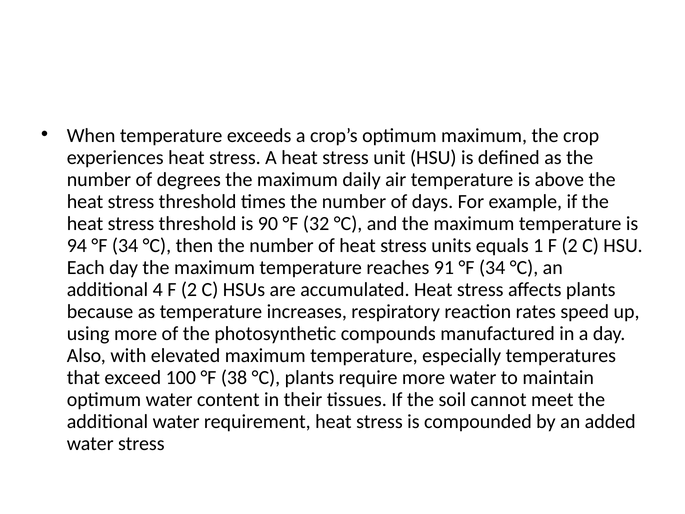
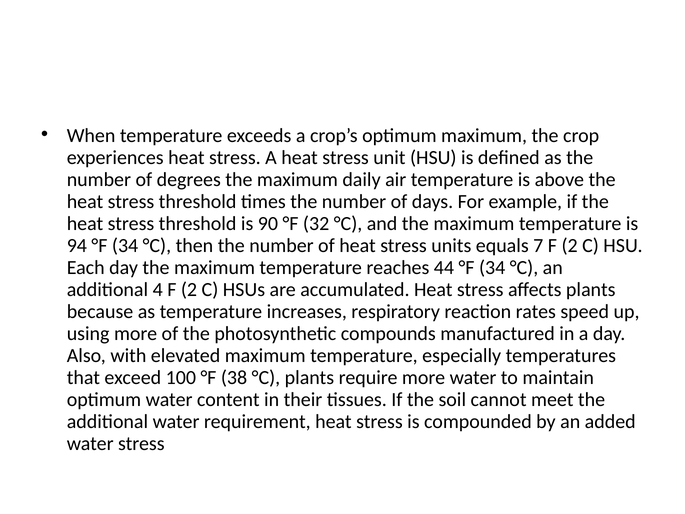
1: 1 -> 7
91: 91 -> 44
